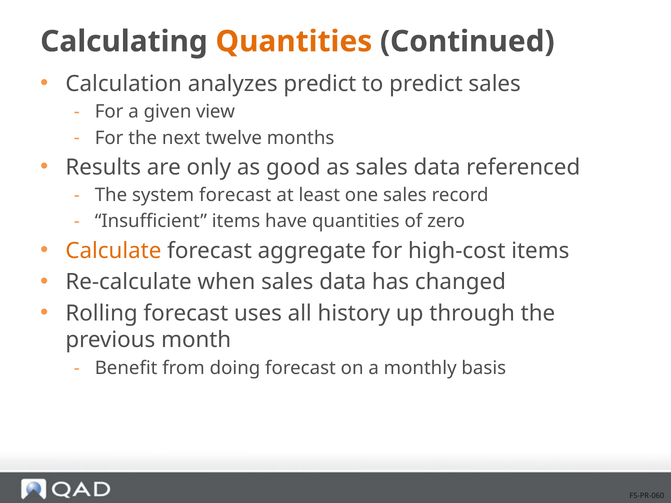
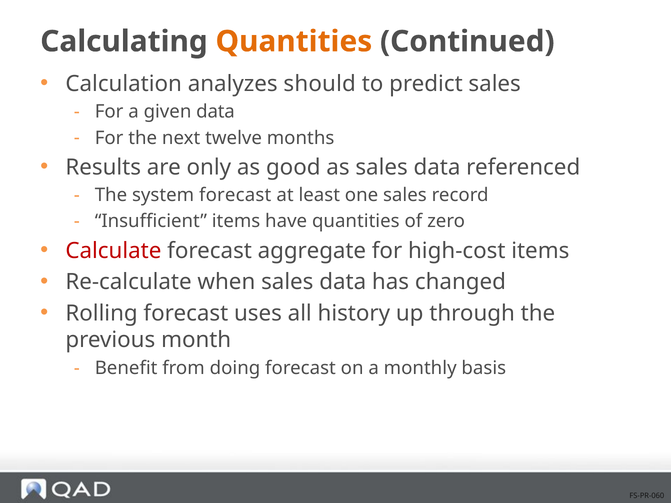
analyzes predict: predict -> should
given view: view -> data
Calculate colour: orange -> red
